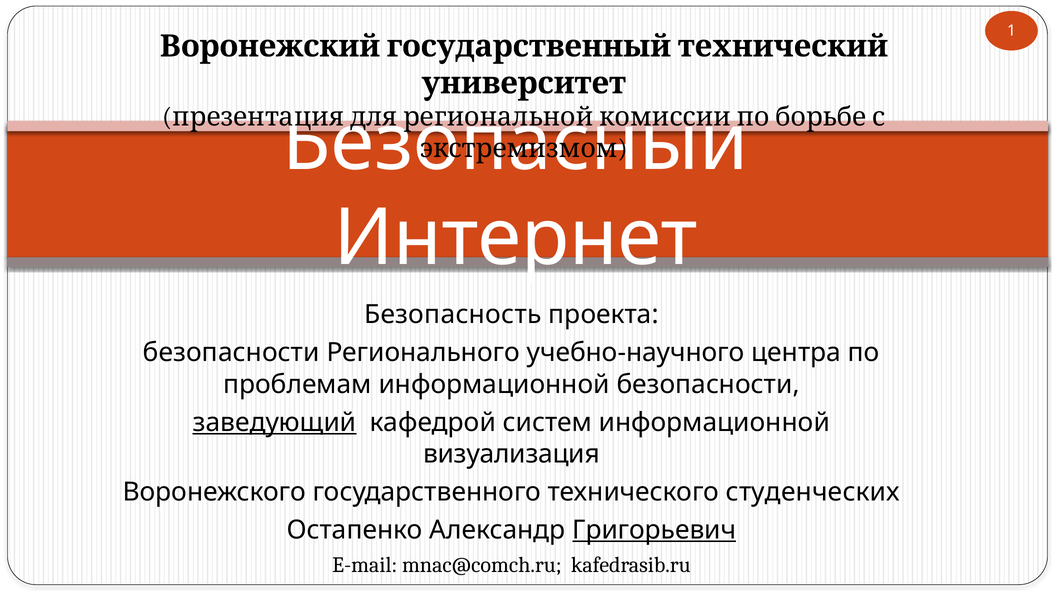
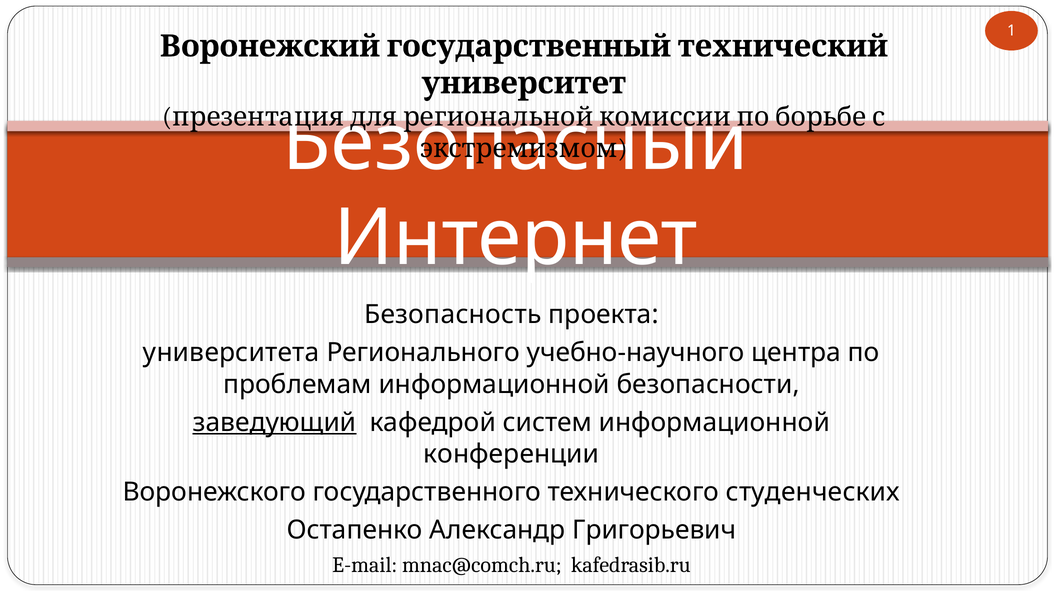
безопасности at (231, 353): безопасности -> университета
визуализация: визуализация -> конференции
Григорьевич underline: present -> none
